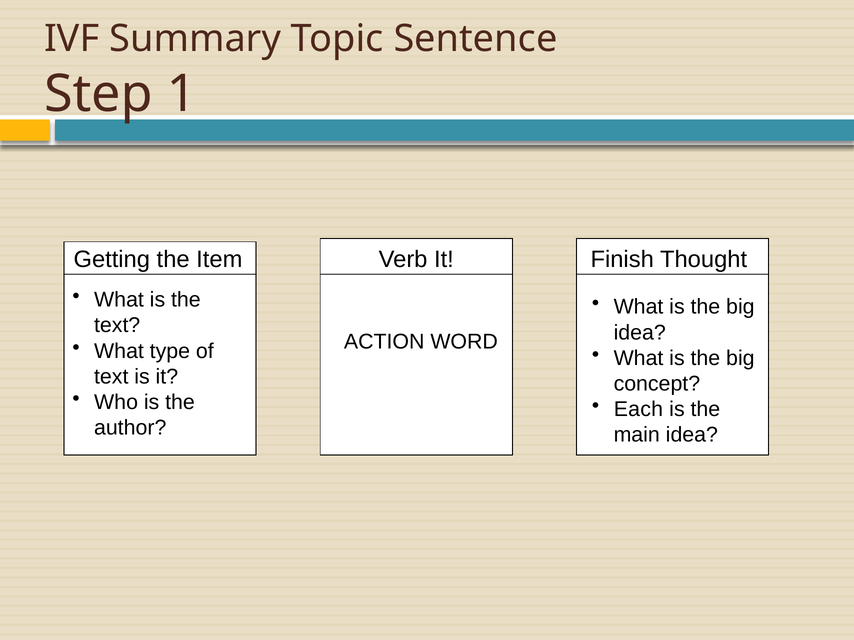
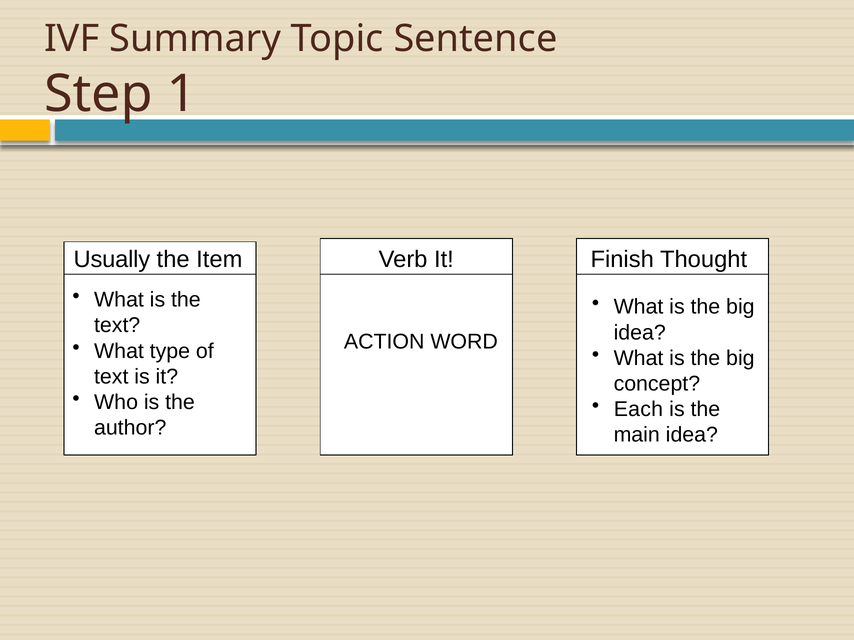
Getting: Getting -> Usually
